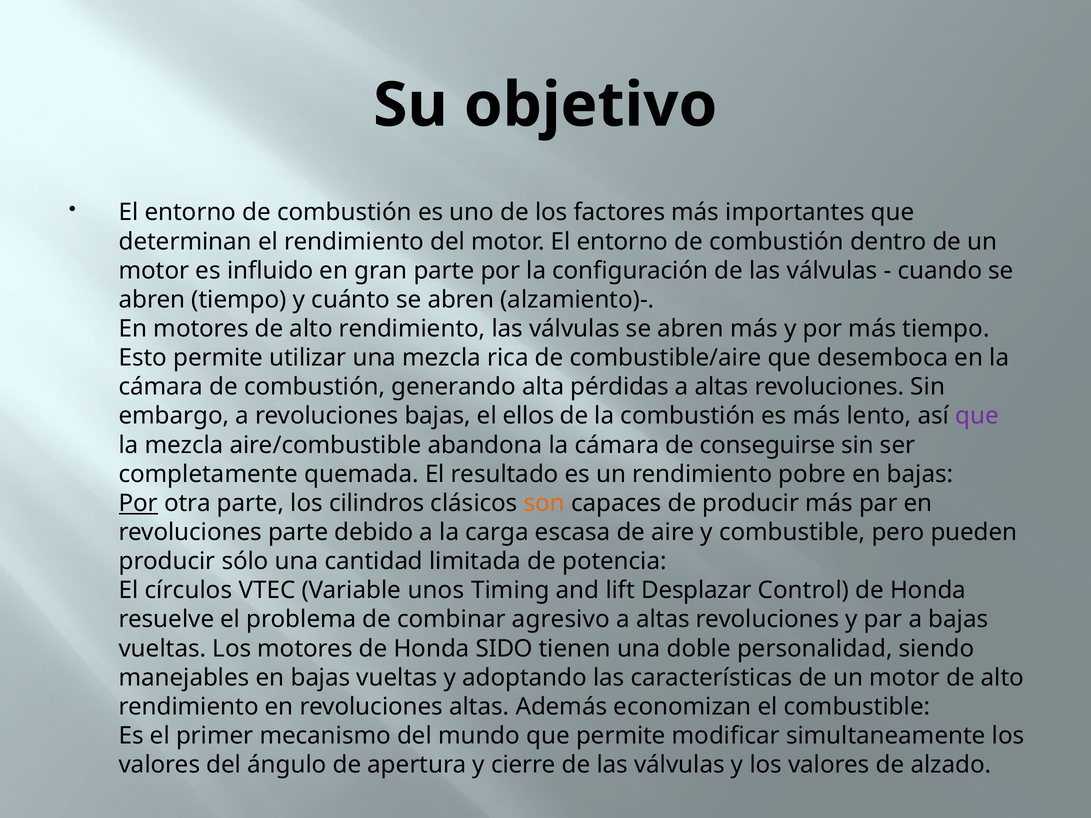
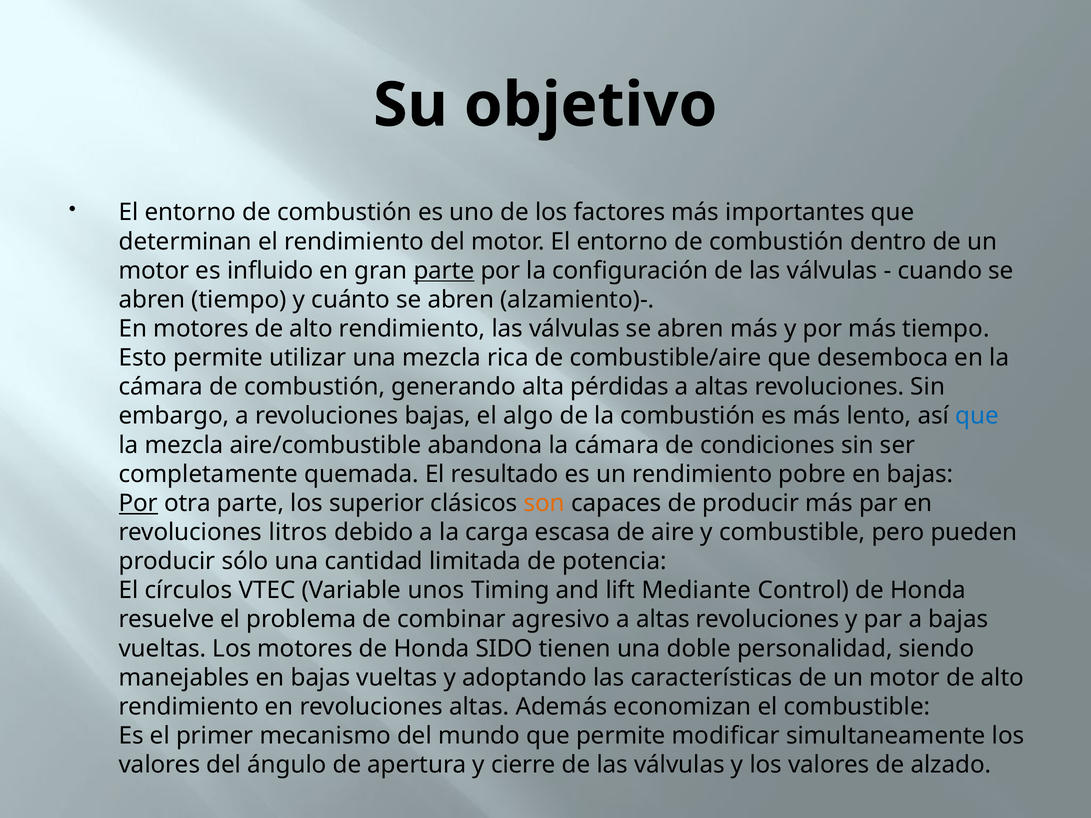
parte at (444, 271) underline: none -> present
ellos: ellos -> algo
que at (977, 416) colour: purple -> blue
conseguirse: conseguirse -> condiciones
cilindros: cilindros -> superior
revoluciones parte: parte -> litros
Desplazar: Desplazar -> Mediante
